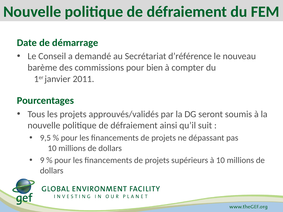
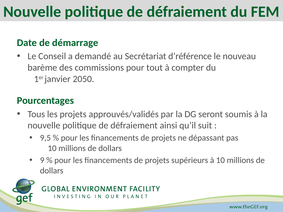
bien: bien -> tout
2011: 2011 -> 2050
